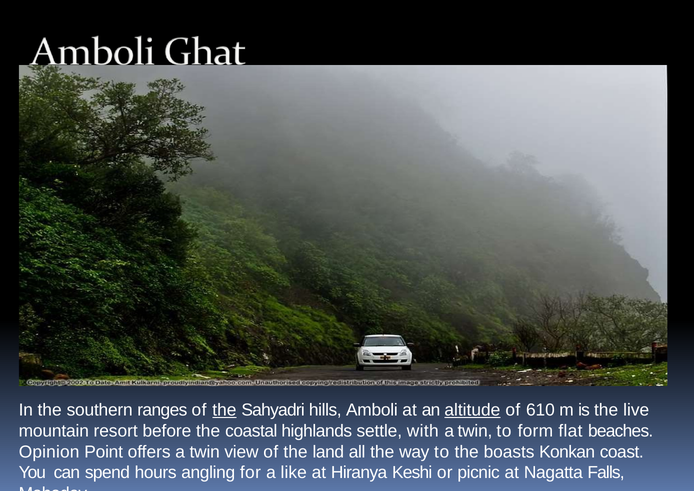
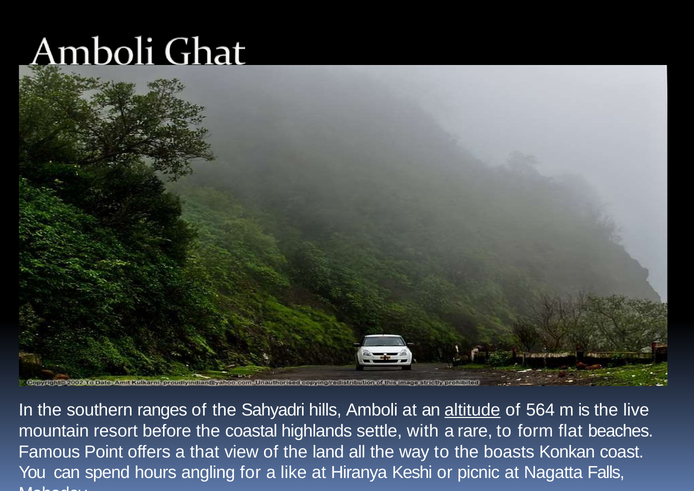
the at (224, 410) underline: present -> none
610: 610 -> 564
with a twin: twin -> rare
Opinion: Opinion -> Famous
offers a twin: twin -> that
